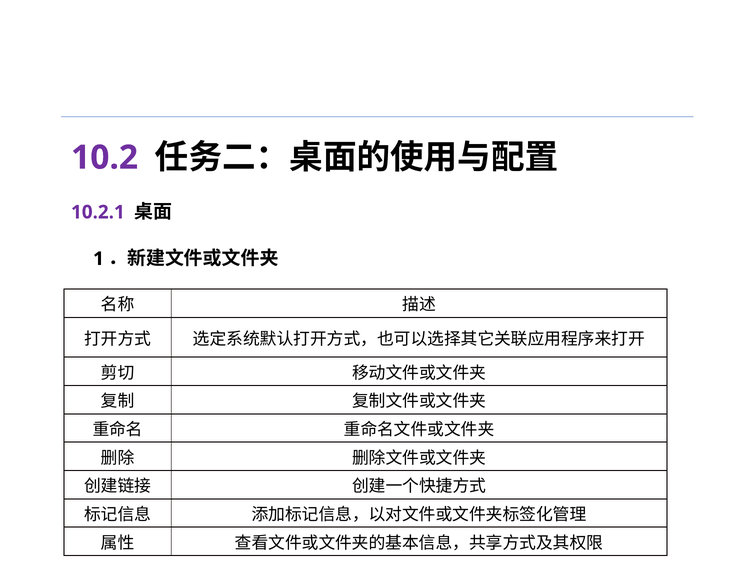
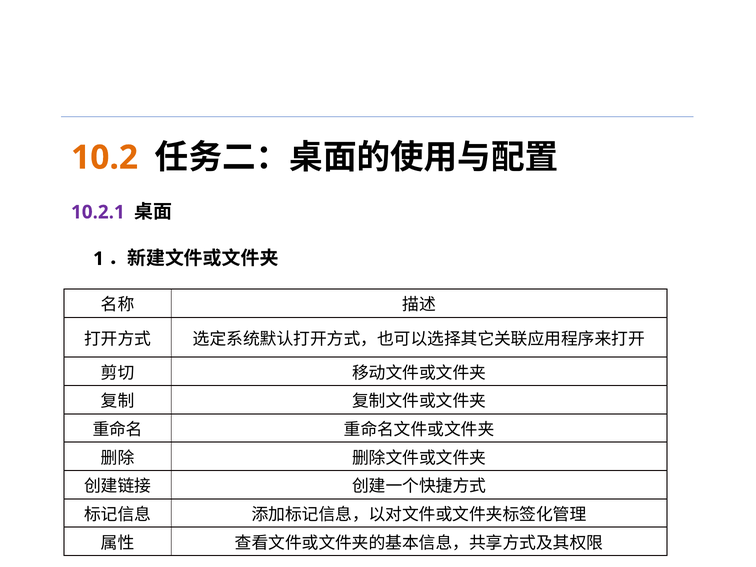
10.2 colour: purple -> orange
